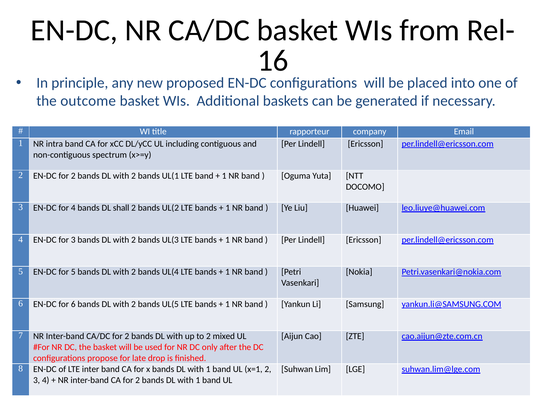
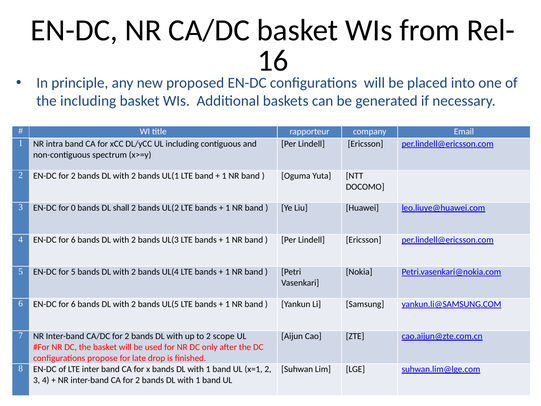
the outcome: outcome -> including
for 4: 4 -> 0
4 EN-DC for 3: 3 -> 6
mixed: mixed -> scope
